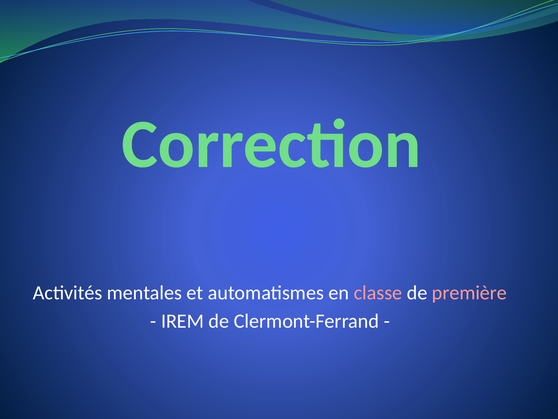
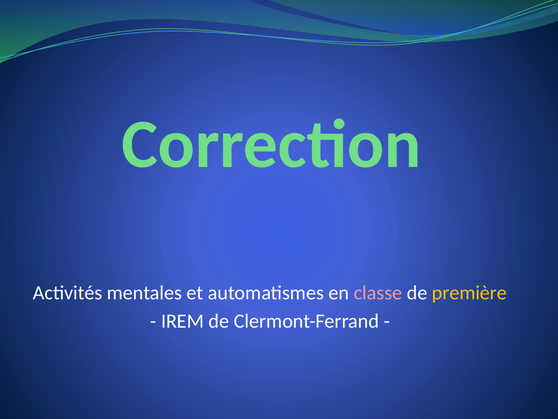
première colour: pink -> yellow
